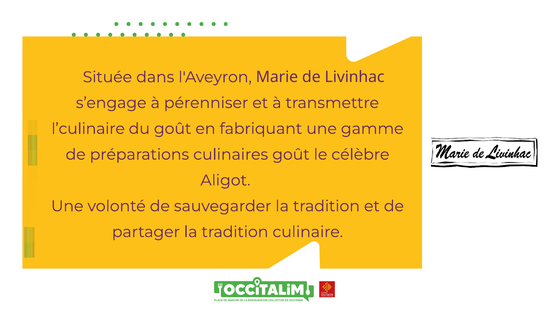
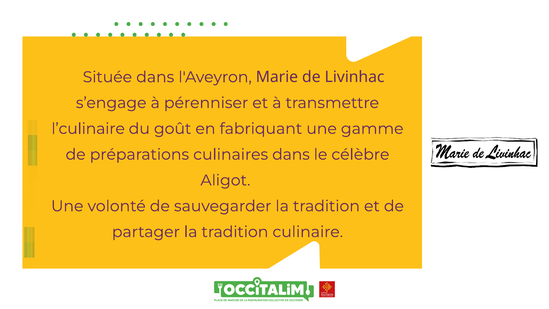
culinaires goût: goût -> dans
